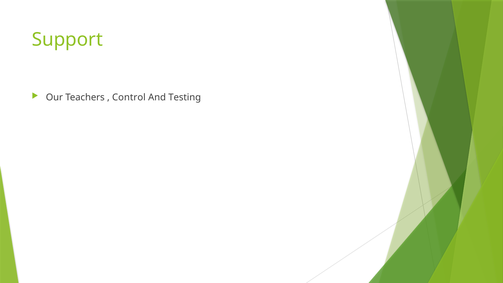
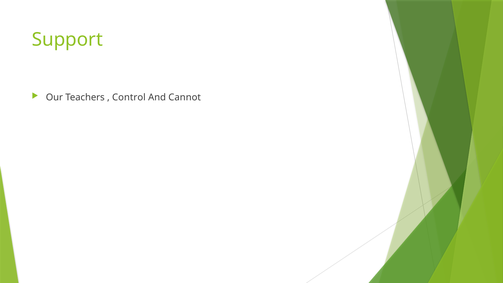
Testing: Testing -> Cannot
